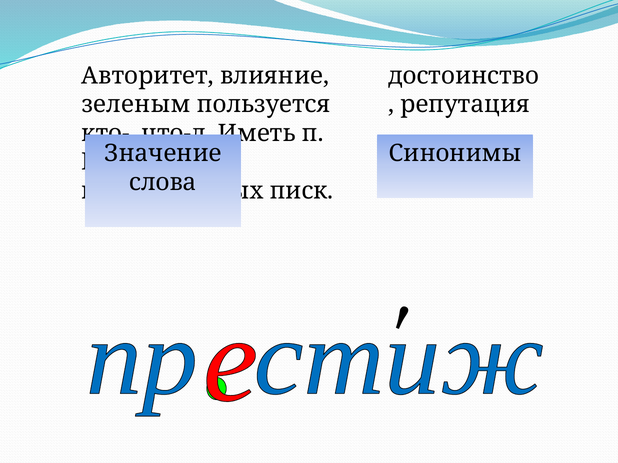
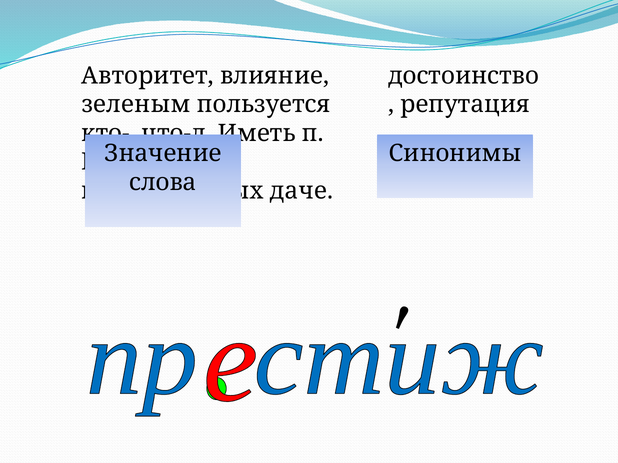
писк: писк -> даче
